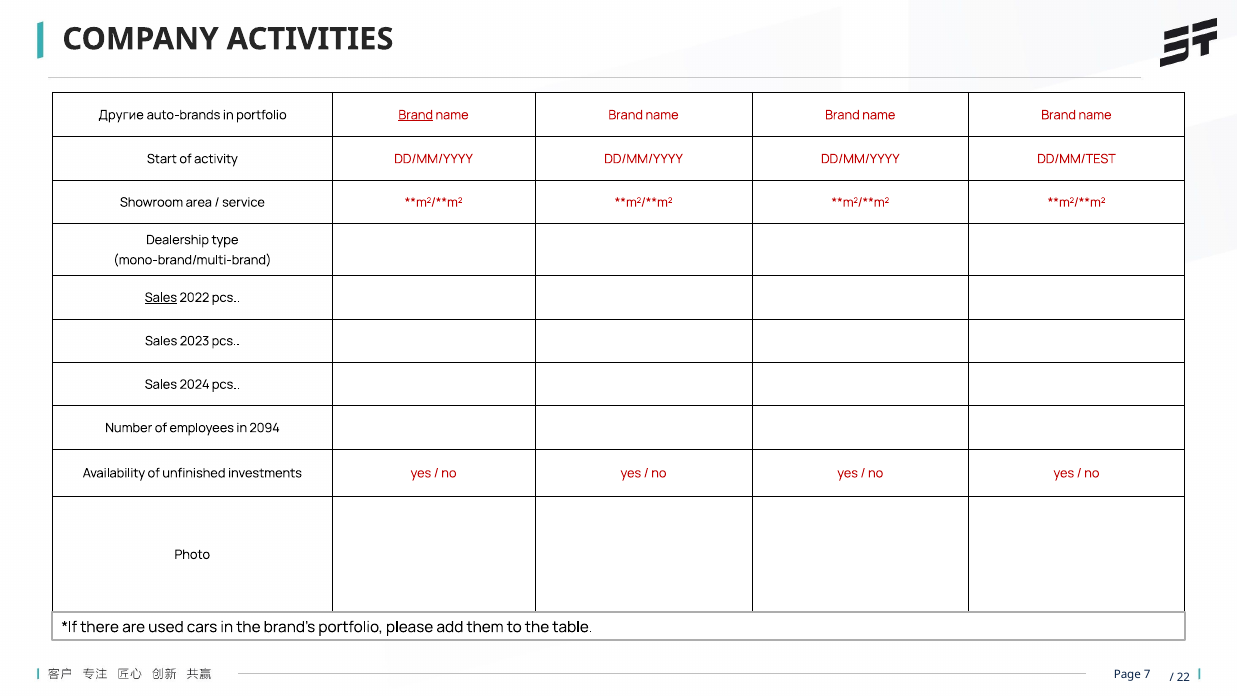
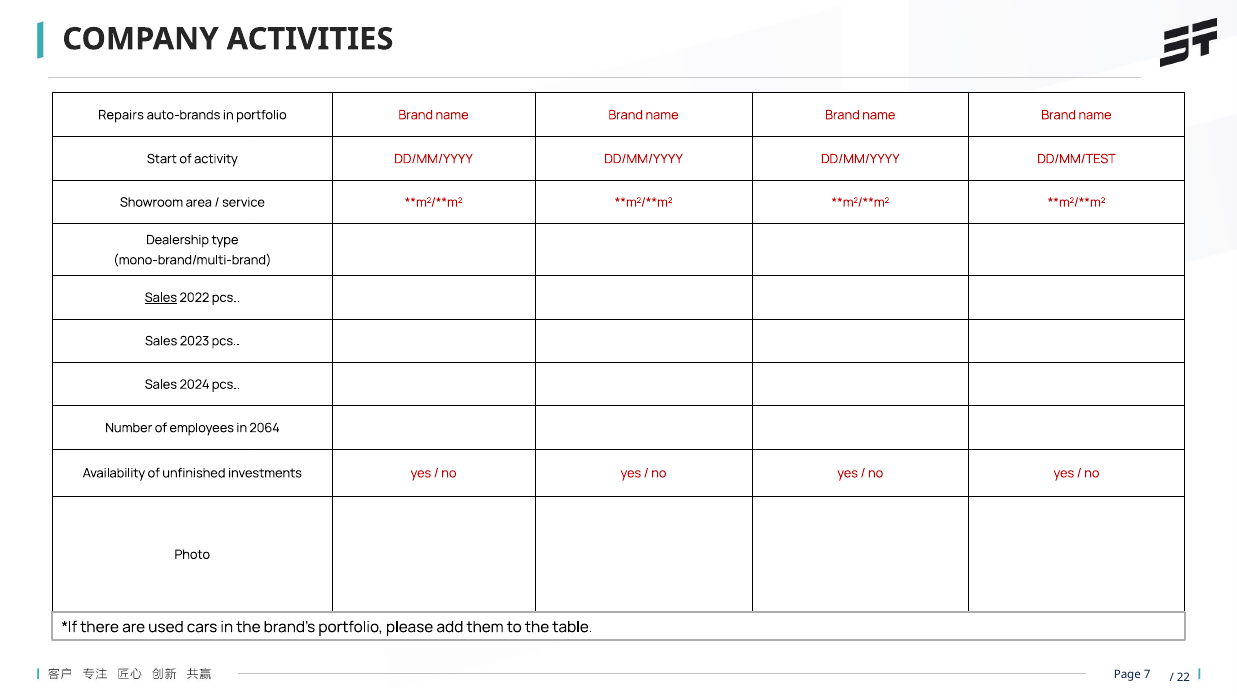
Другие: Другие -> Repairs
Brand at (416, 115) underline: present -> none
2094: 2094 -> 2064
